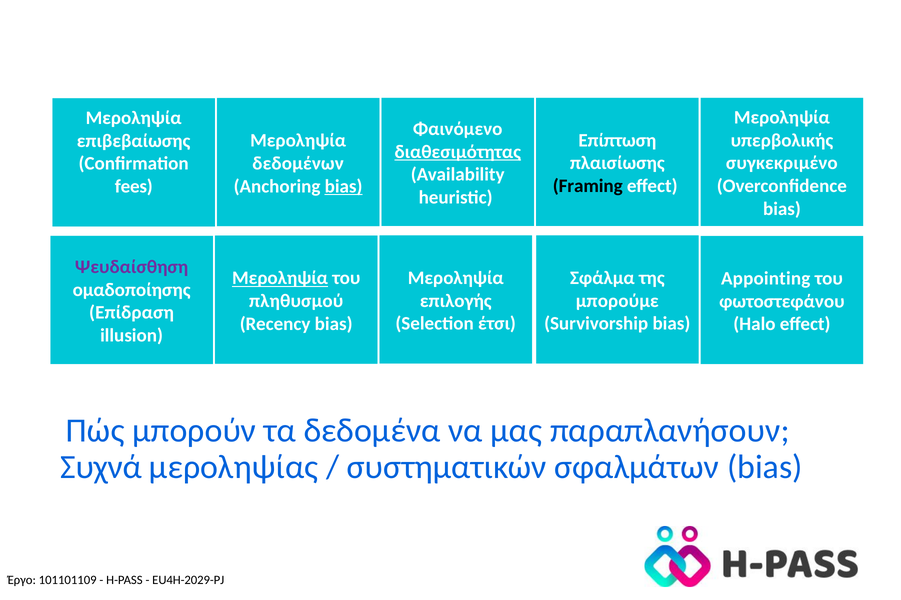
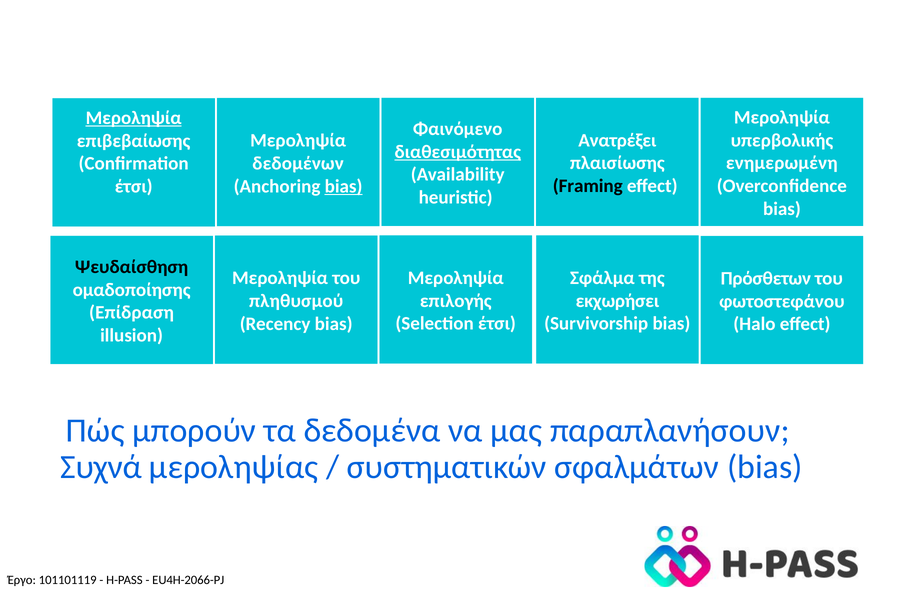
Μεροληψία at (134, 118) underline: none -> present
Επίπτωση: Επίπτωση -> Ανατρέξει
συγκεκριμένο: συγκεκριμένο -> ενημερωμένη
fees at (134, 187): fees -> έτσι
Ψευδαίσθηση colour: purple -> black
Μεροληψία at (280, 278) underline: present -> none
Appointing: Appointing -> Πρόσθετων
μπορούμε: μπορούμε -> εκχωρήσει
101101109: 101101109 -> 101101119
EU4H-2029-PJ: EU4H-2029-PJ -> EU4H-2066-PJ
